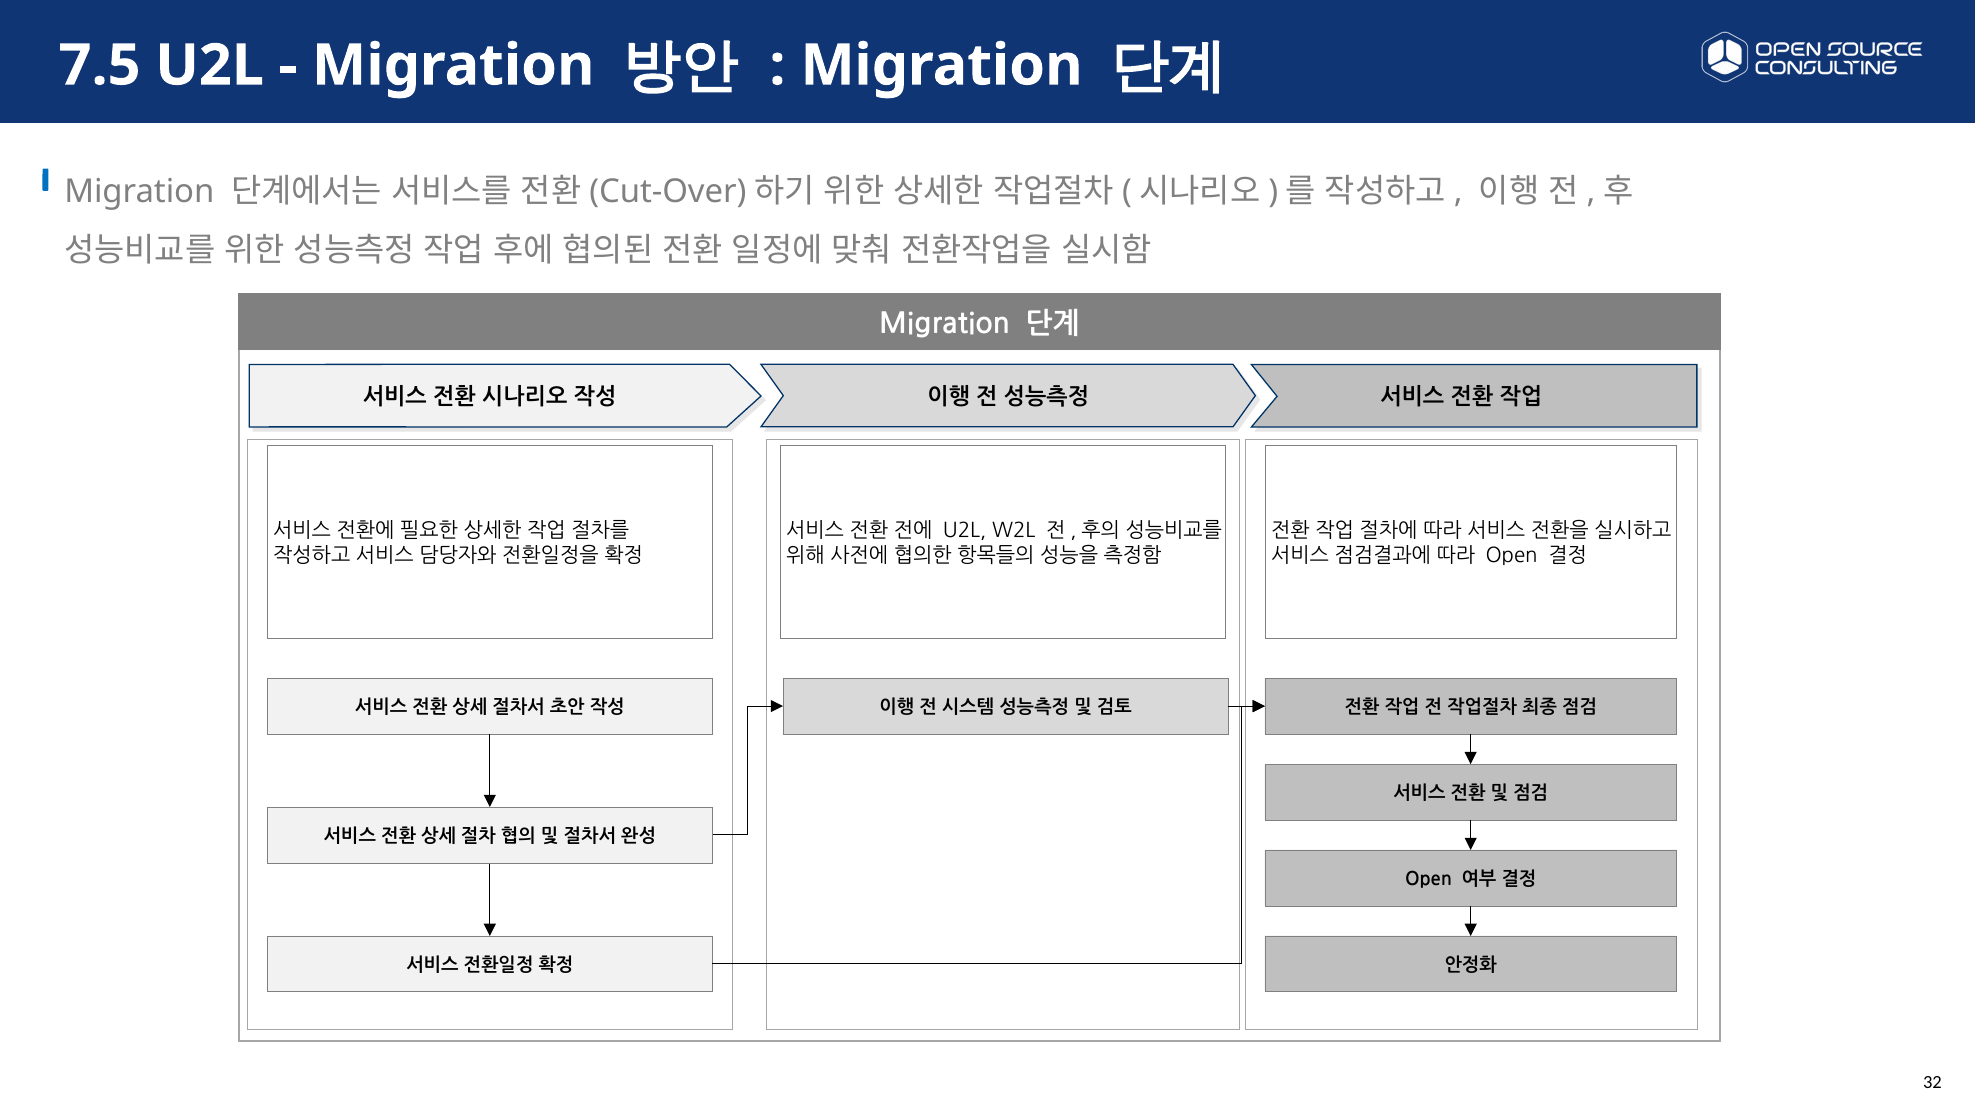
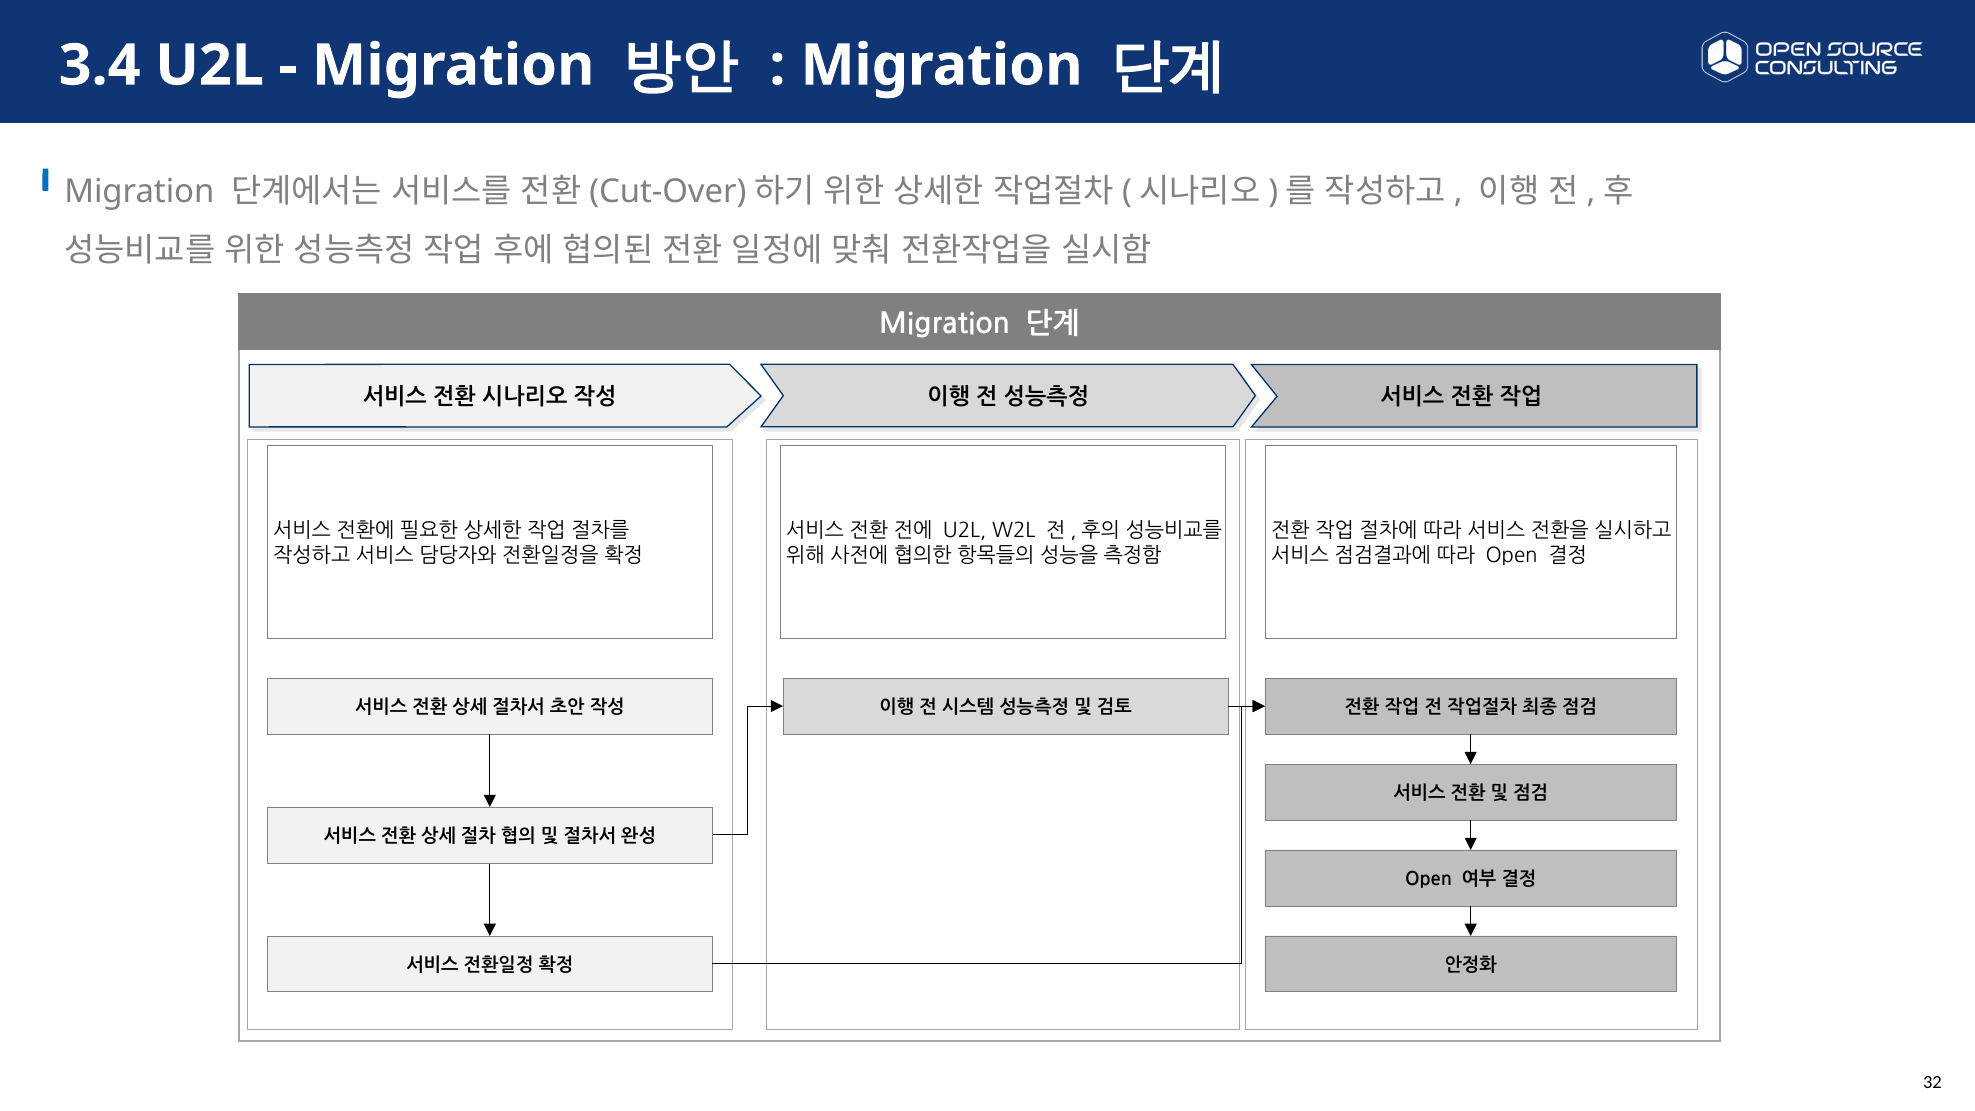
7.5: 7.5 -> 3.4
